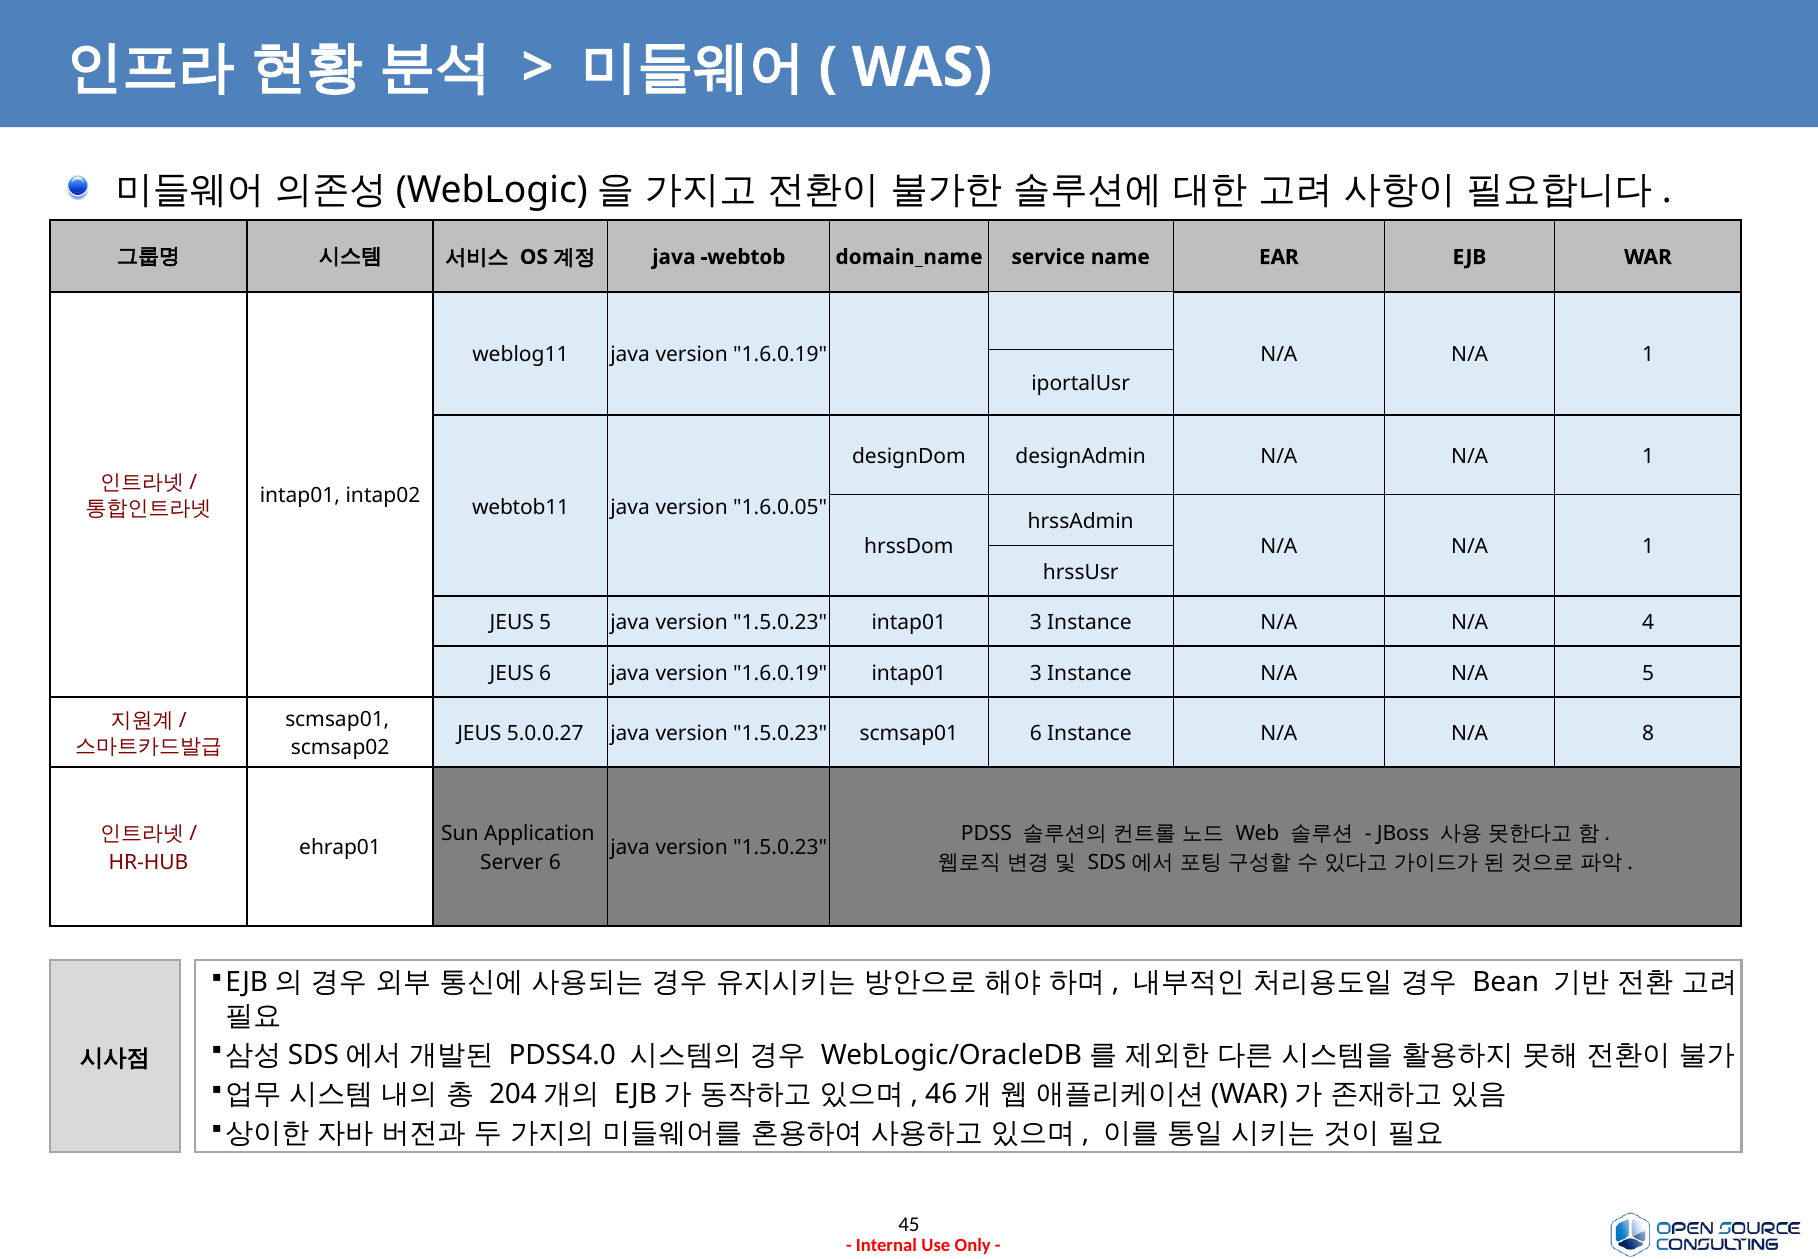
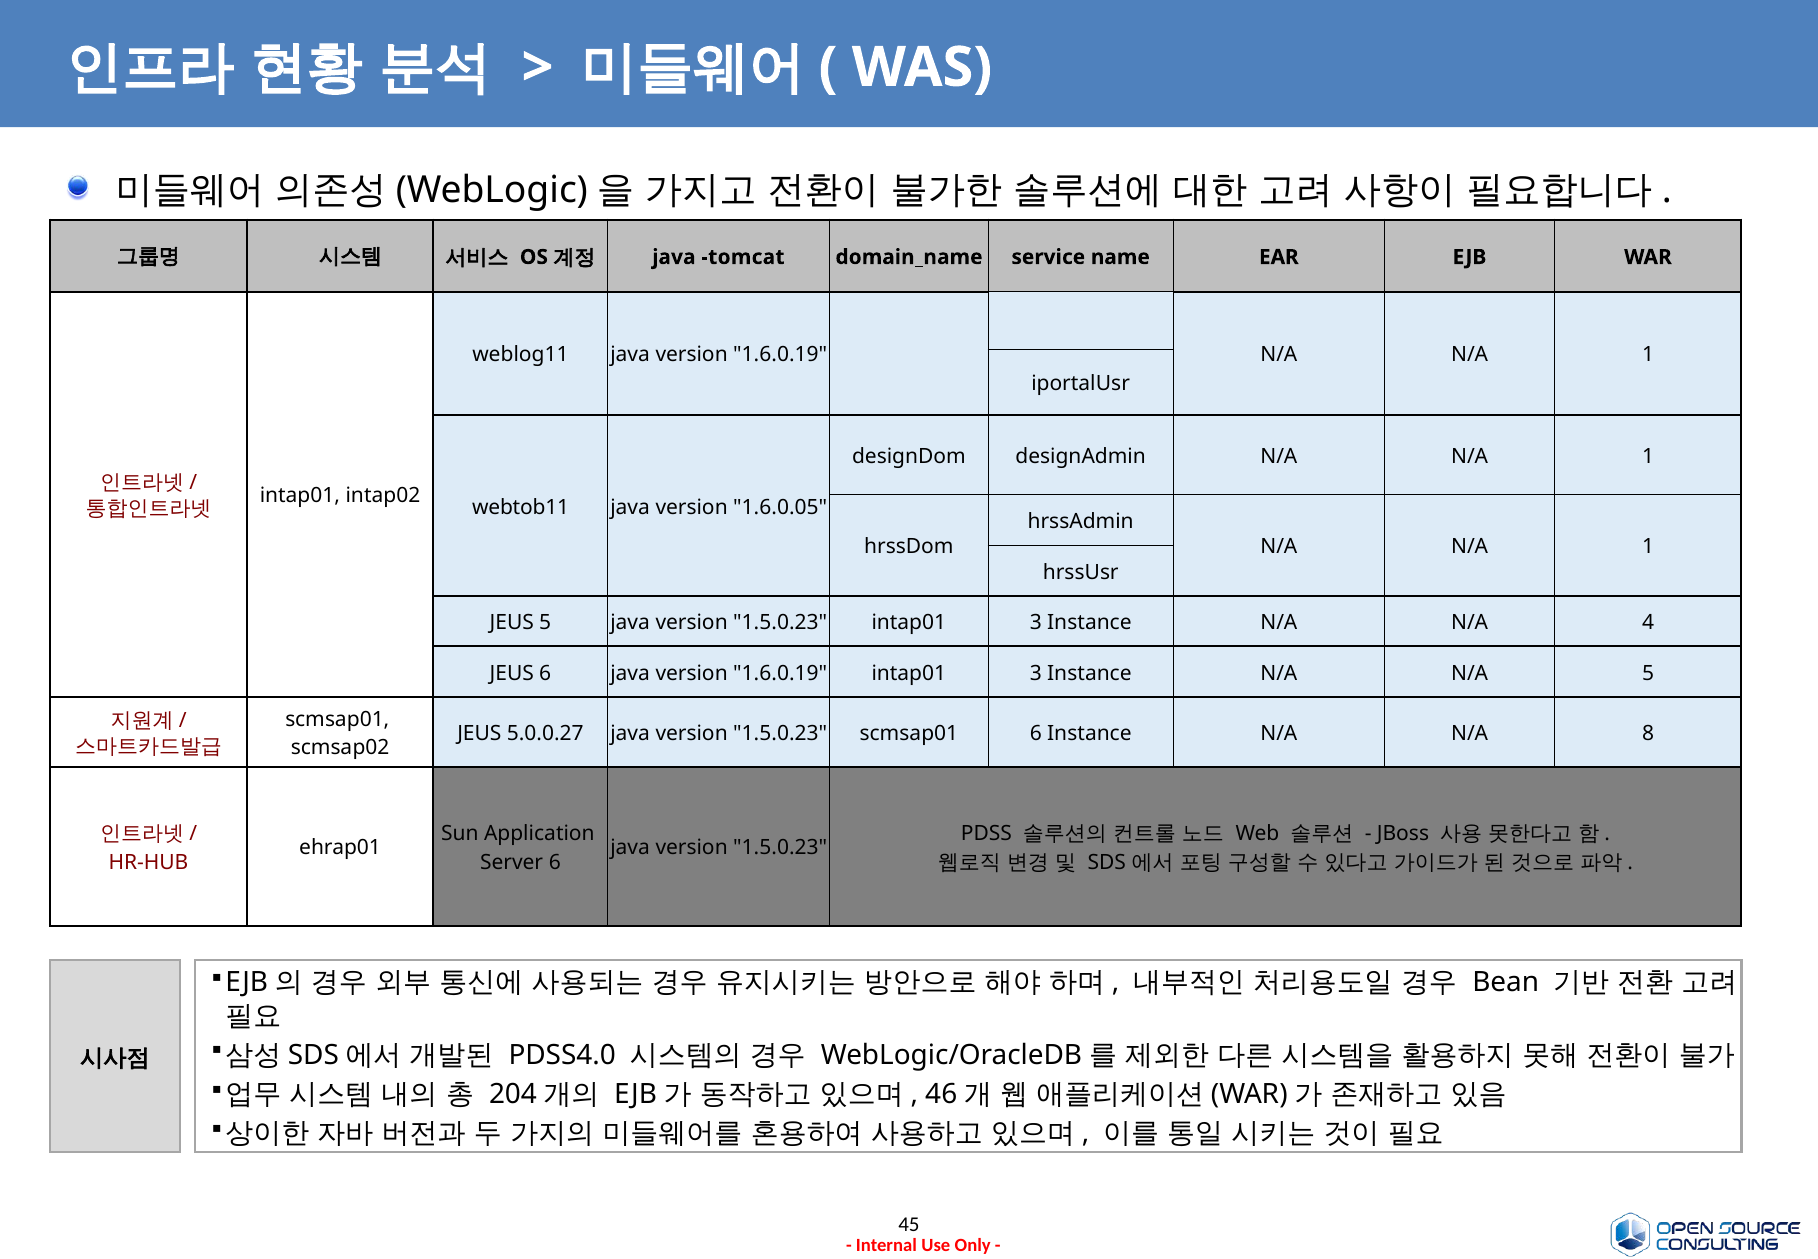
webtob: webtob -> tomcat
